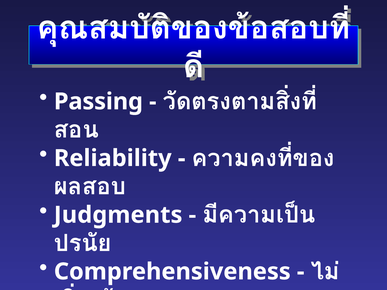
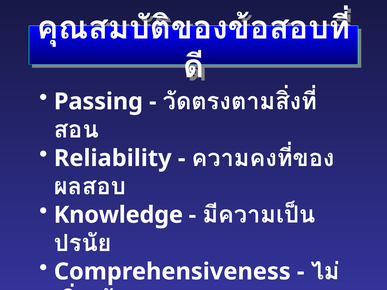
Judgments: Judgments -> Knowledge
